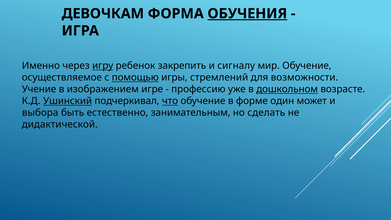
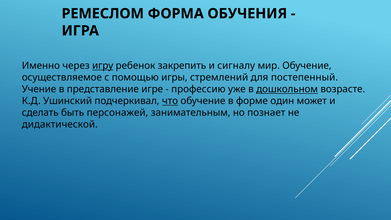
ДЕВОЧКАМ: ДЕВОЧКАМ -> РЕМЕСЛОМ
ОБУЧЕНИЯ underline: present -> none
помощью underline: present -> none
возможности: возможности -> постепенный
изображением: изображением -> представление
Ушинский underline: present -> none
выбора: выбора -> сделать
естественно: естественно -> персонажей
сделать: сделать -> познает
